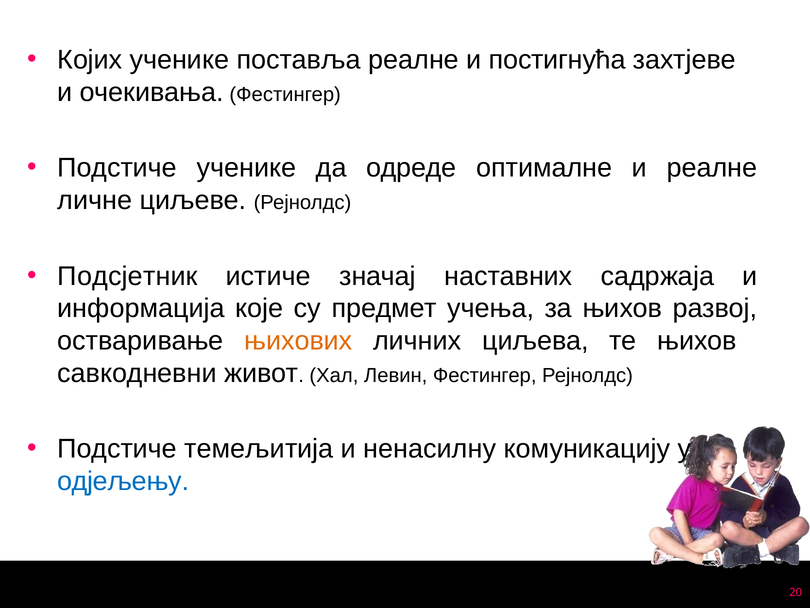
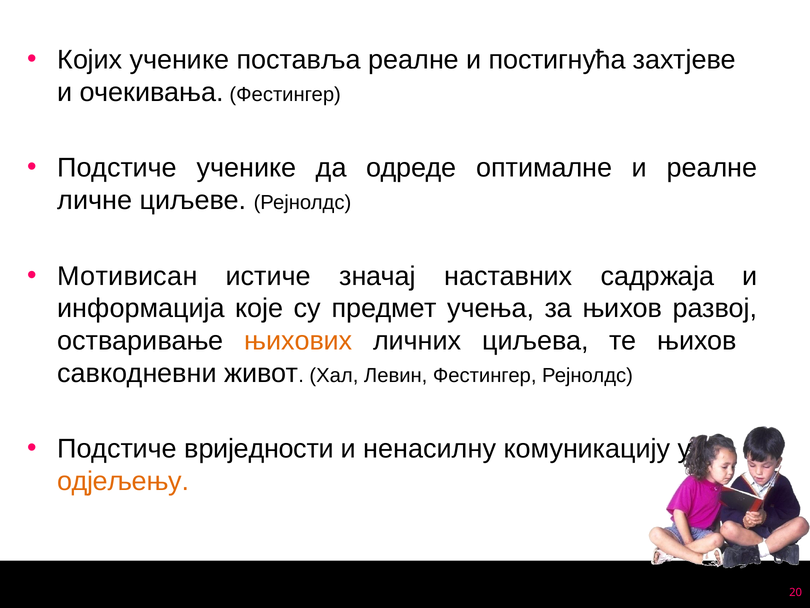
Подсјетник: Подсјетник -> Мотивисан
темељитија: темељитија -> вриједности
одјељењу colour: blue -> orange
